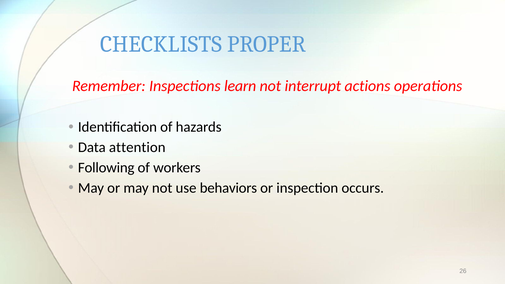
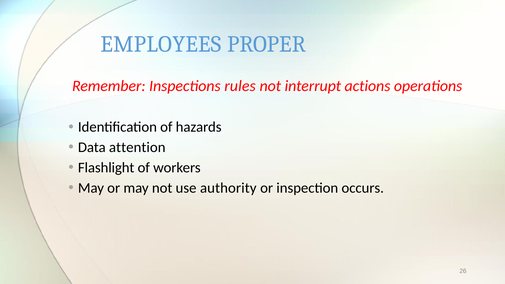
CHECKLISTS: CHECKLISTS -> EMPLOYEES
learn: learn -> rules
Following: Following -> Flashlight
behaviors: behaviors -> authority
